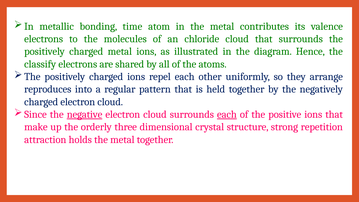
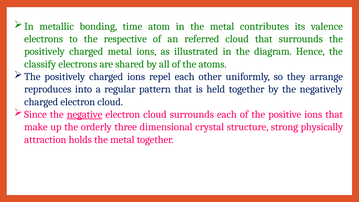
molecules: molecules -> respective
chloride: chloride -> referred
each at (227, 114) underline: present -> none
repetition: repetition -> physically
